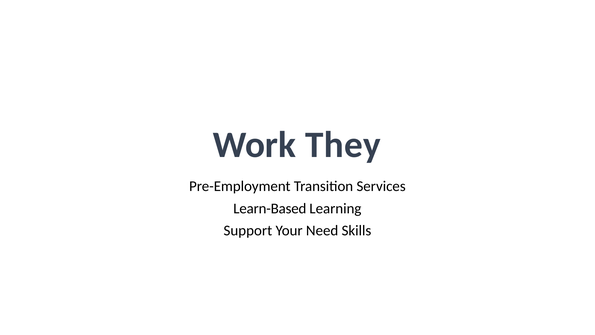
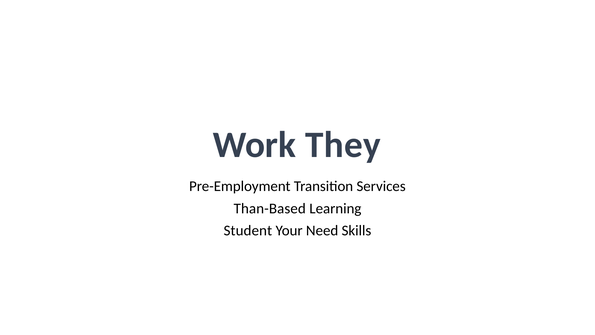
Learn-Based: Learn-Based -> Than-Based
Support: Support -> Student
